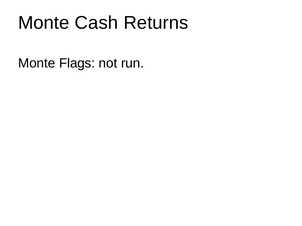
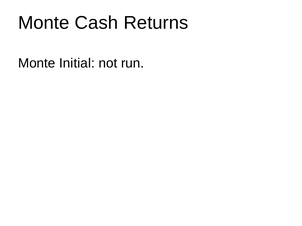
Flags: Flags -> Initial
